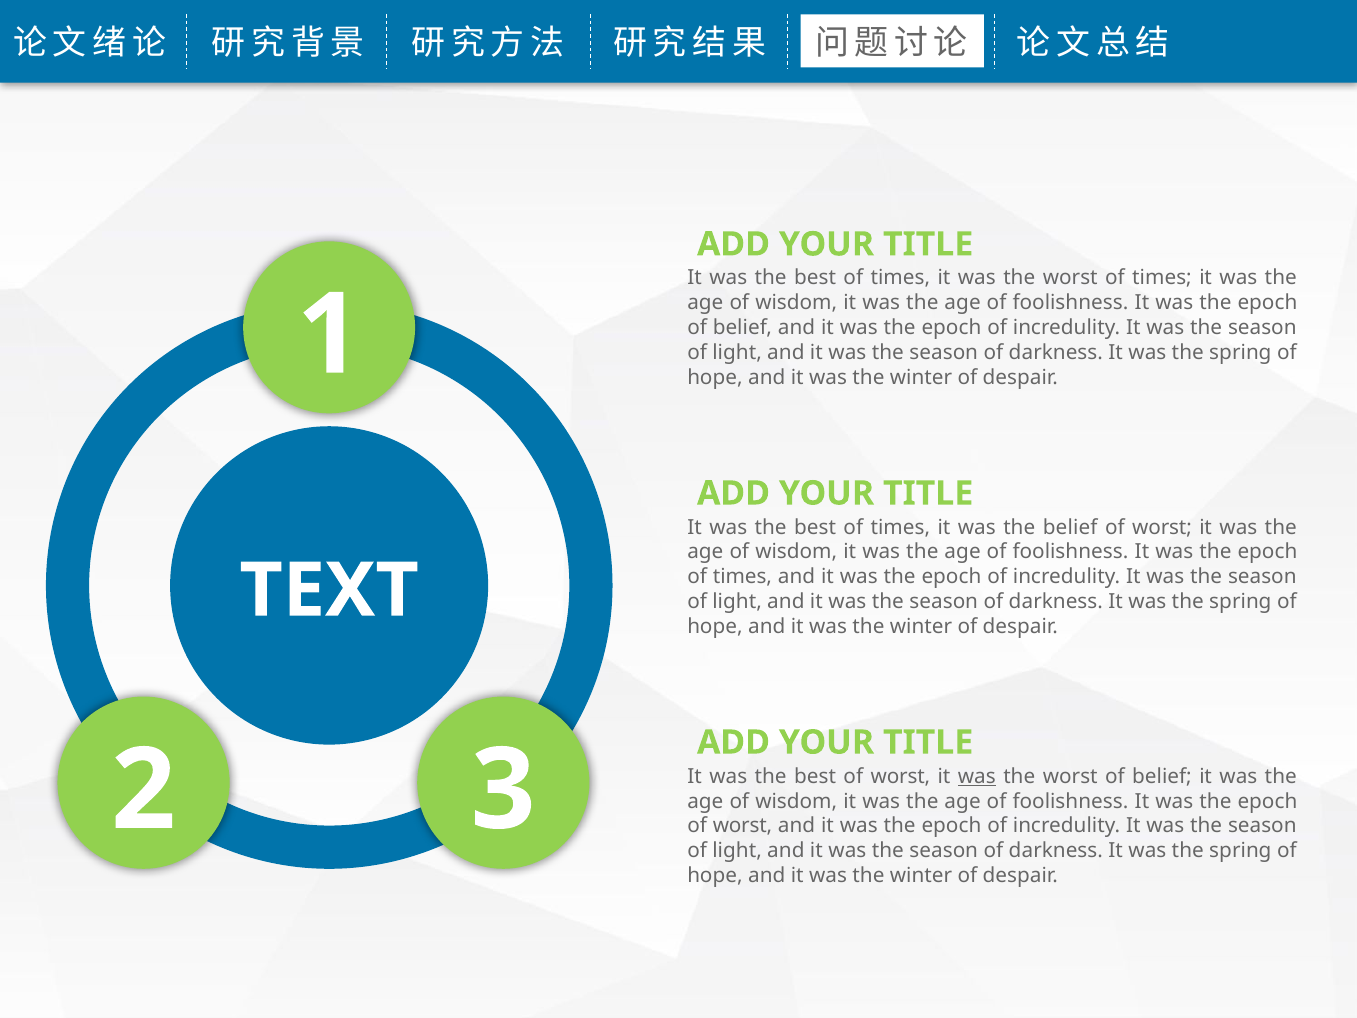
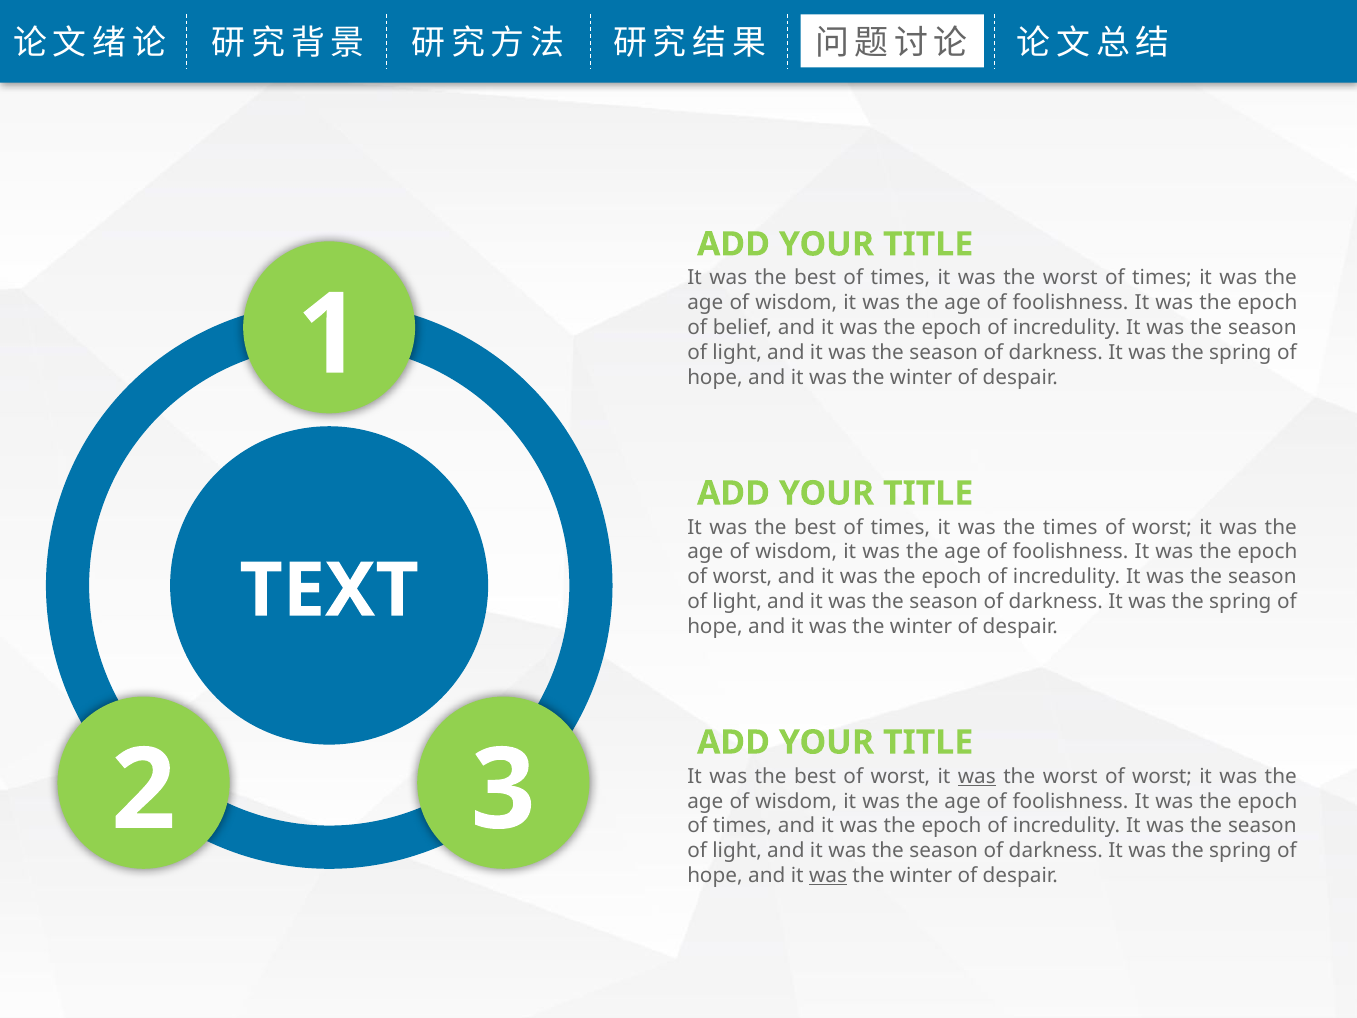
the belief: belief -> times
times at (742, 577): times -> worst
worst of belief: belief -> worst
worst at (742, 826): worst -> times
was at (828, 876) underline: none -> present
